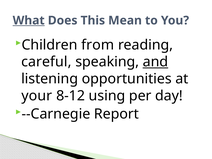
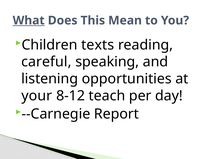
from: from -> texts
and underline: present -> none
using: using -> teach
